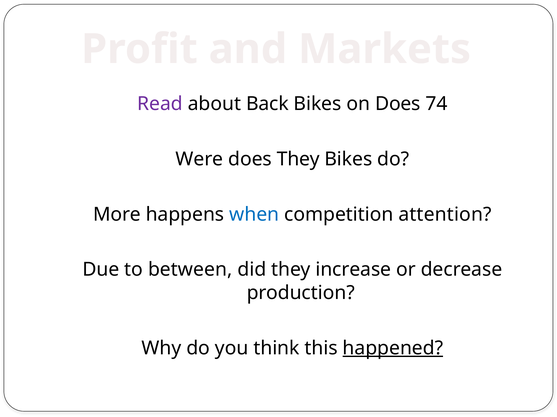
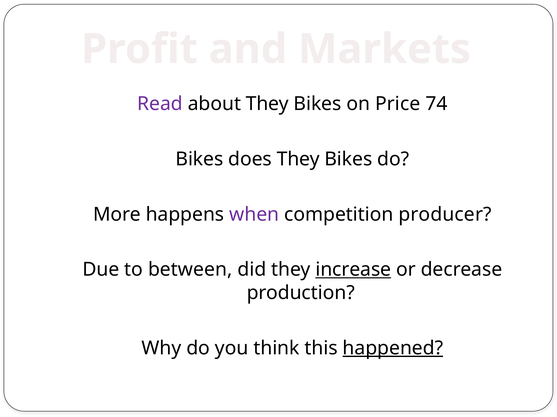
about Back: Back -> They
on Does: Does -> Price
Were at (199, 159): Were -> Bikes
when colour: blue -> purple
attention: attention -> producer
increase underline: none -> present
